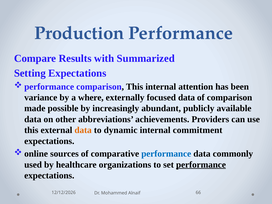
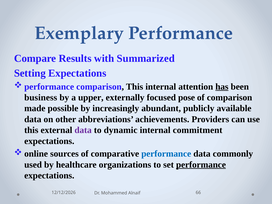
Production: Production -> Exemplary
has underline: none -> present
variance: variance -> business
where: where -> upper
focused data: data -> pose
data at (83, 130) colour: orange -> purple
